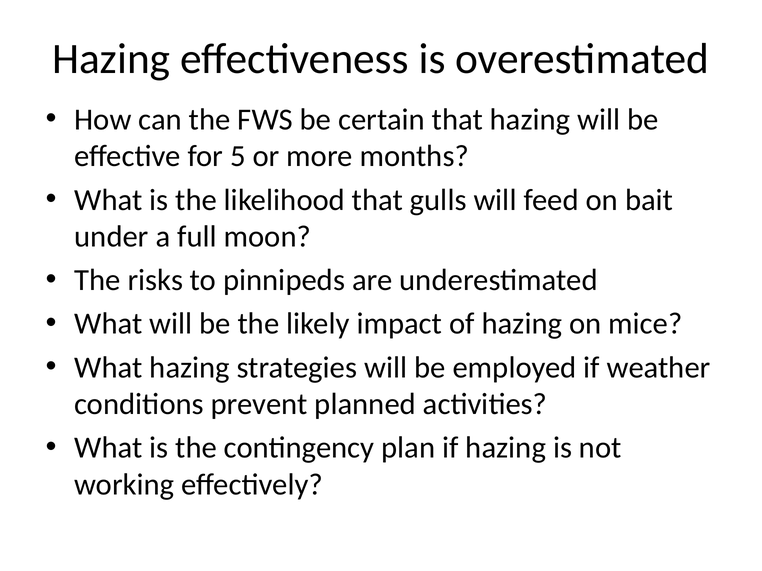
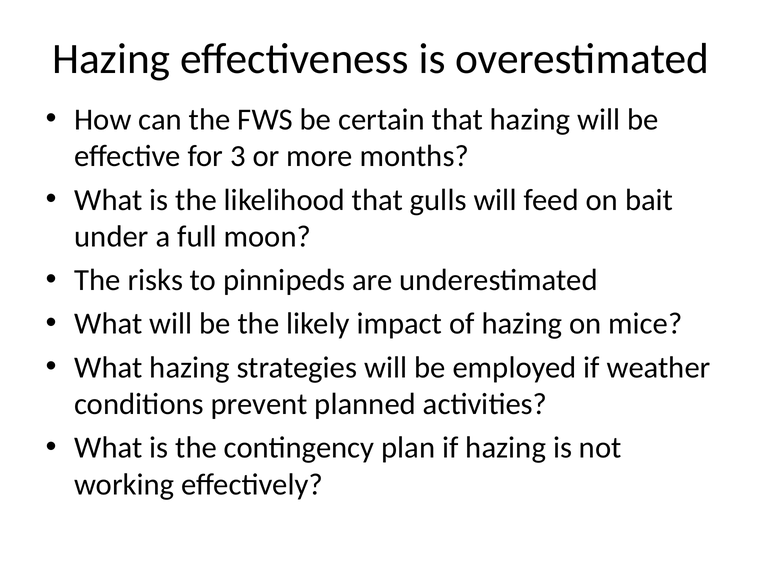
5: 5 -> 3
